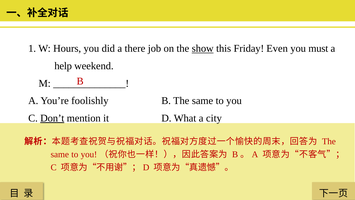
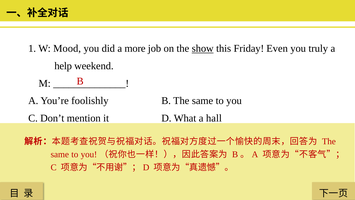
Hours: Hours -> Mood
there: there -> more
must: must -> truly
Don’t underline: present -> none
city: city -> hall
